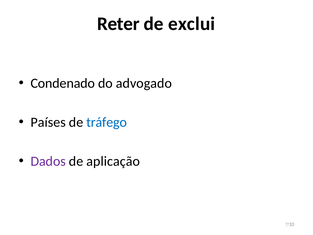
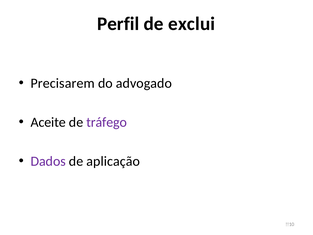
Reter: Reter -> Perfil
Condenado: Condenado -> Precisarem
Países: Países -> Aceite
tráfego colour: blue -> purple
